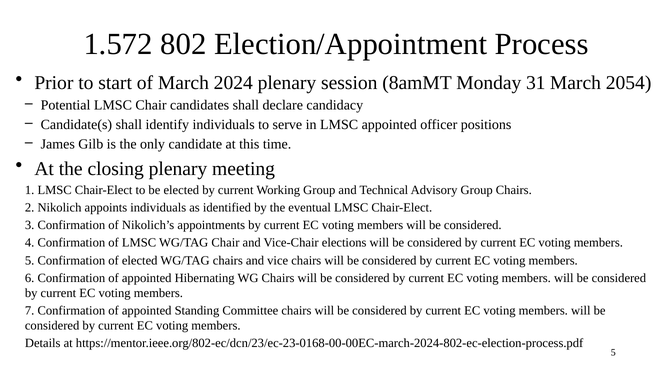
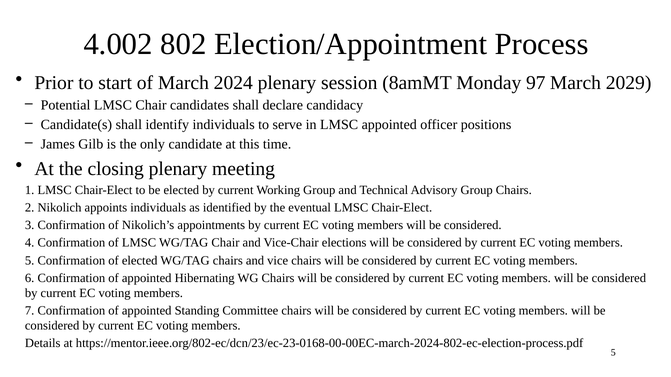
1.572: 1.572 -> 4.002
31: 31 -> 97
2054: 2054 -> 2029
